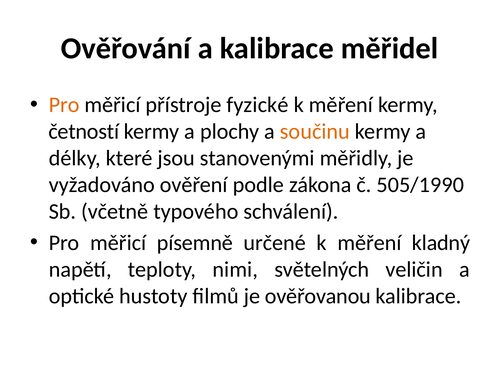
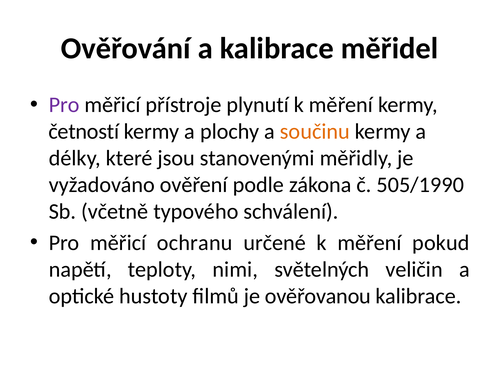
Pro at (64, 105) colour: orange -> purple
fyzické: fyzické -> plynutí
písemně: písemně -> ochranu
kladný: kladný -> pokud
